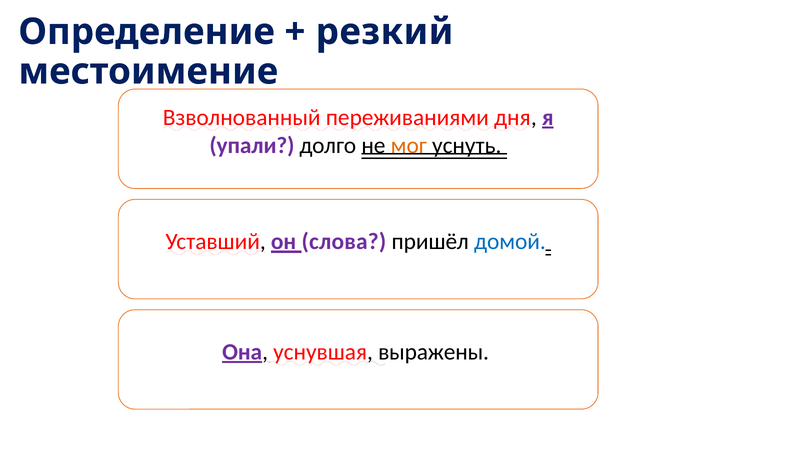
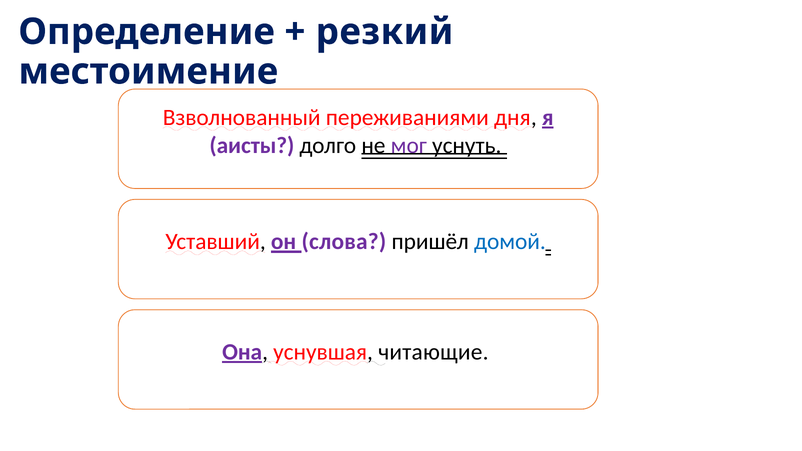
упали: упали -> аисты
мог colour: orange -> purple
выражены: выражены -> читающие
